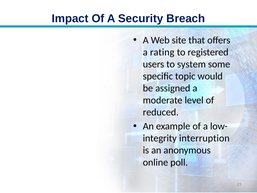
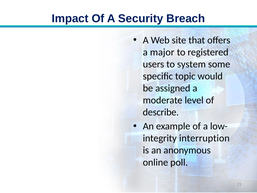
rating: rating -> major
reduced: reduced -> describe
